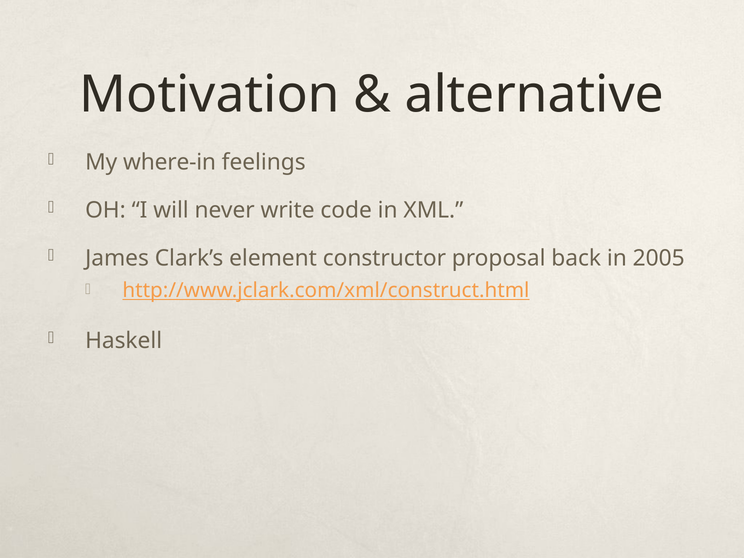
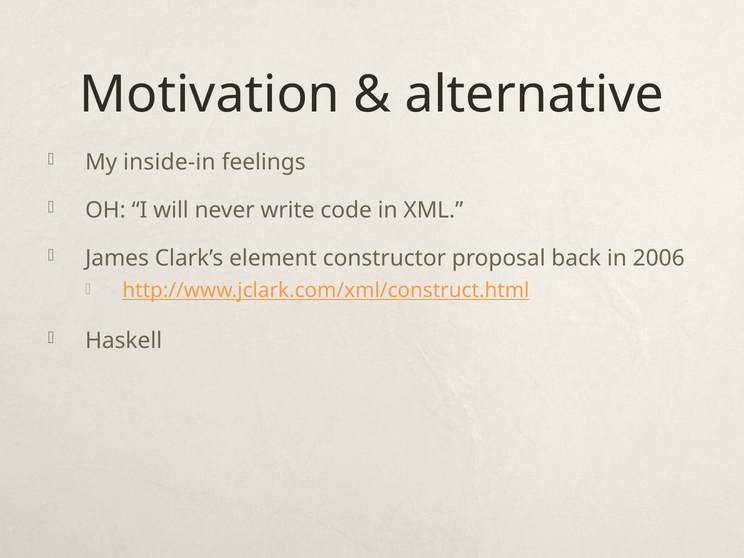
where-in: where-in -> inside-in
2005: 2005 -> 2006
